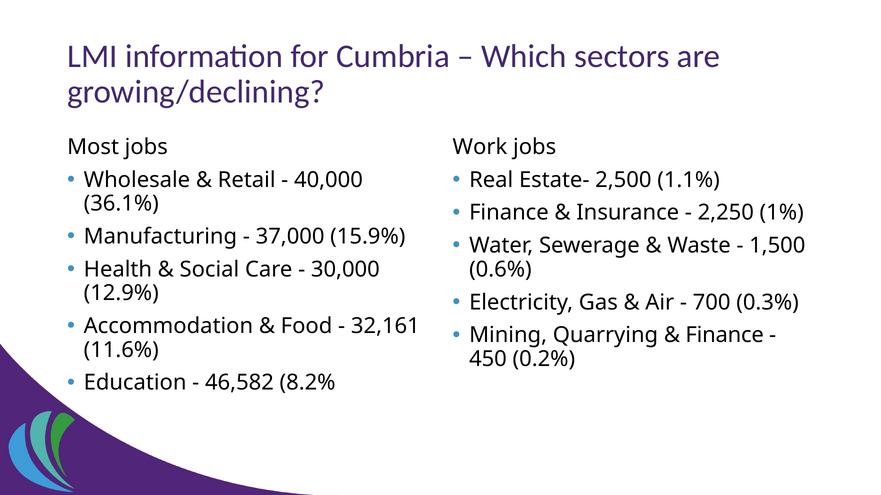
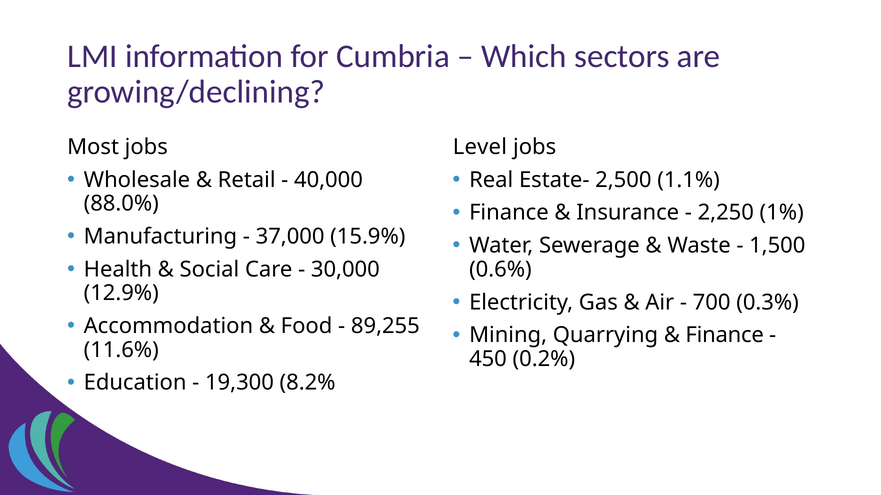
Work: Work -> Level
36.1%: 36.1% -> 88.0%
32,161: 32,161 -> 89,255
46,582: 46,582 -> 19,300
